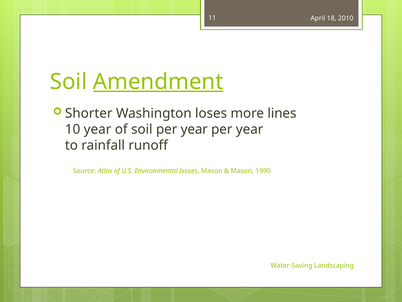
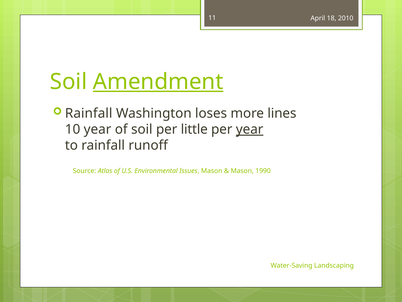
Shorter at (89, 113): Shorter -> Rainfall
soil per year: year -> little
year at (250, 129) underline: none -> present
